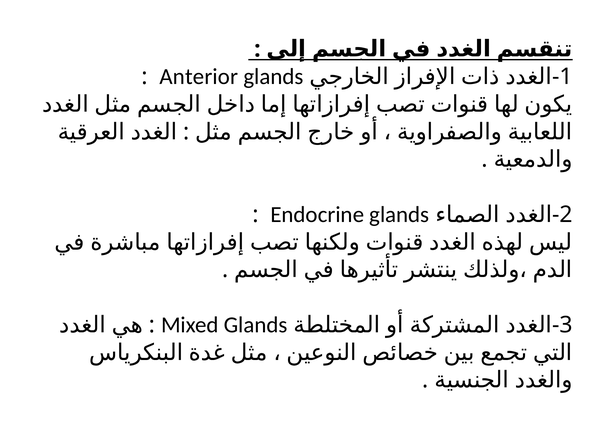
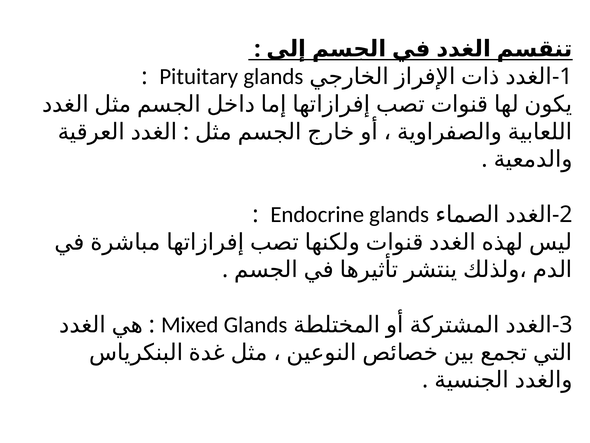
Anterior: Anterior -> Pituitary
